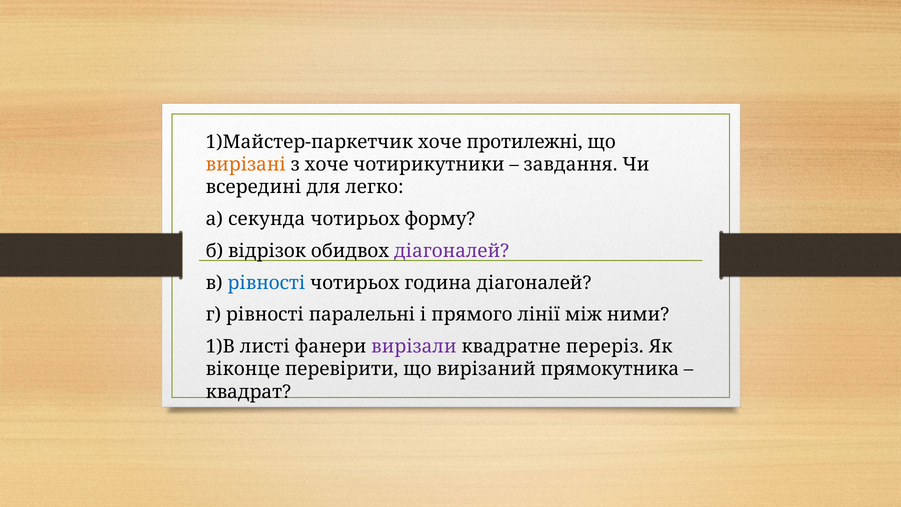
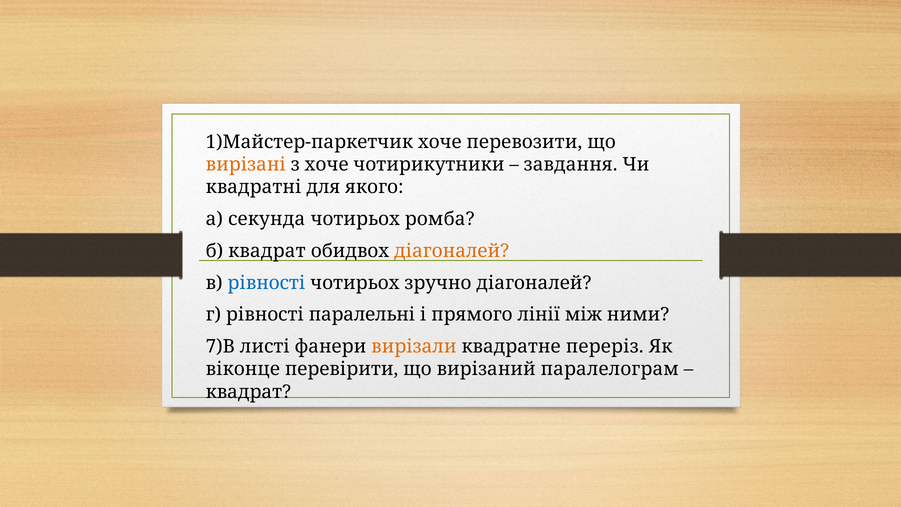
протилежні: протилежні -> перевозити
всередині: всередині -> квадратні
легко: легко -> якого
форму: форму -> ромба
б відрізок: відрізок -> квадрат
діагоналей at (452, 251) colour: purple -> orange
година: година -> зручно
1)В: 1)В -> 7)В
вирізали colour: purple -> orange
прямокутника: прямокутника -> паралелограм
